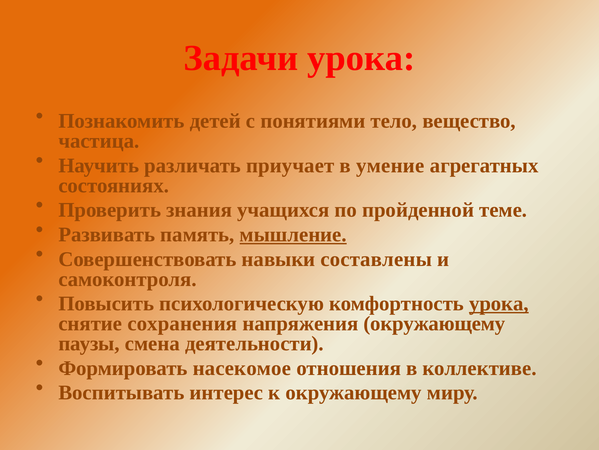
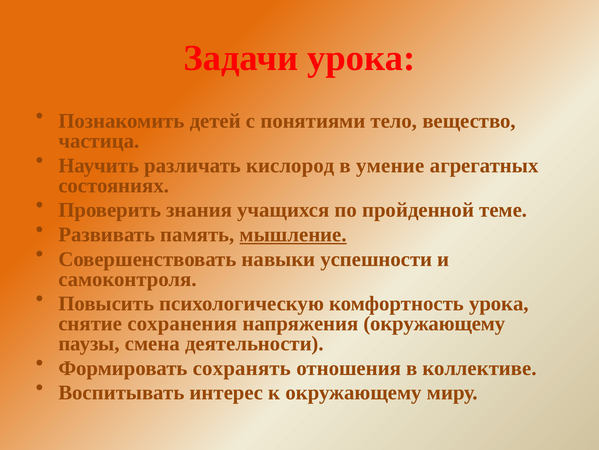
приучает: приучает -> кислород
составлены: составлены -> успешности
урока at (499, 303) underline: present -> none
насекомое: насекомое -> сохранять
